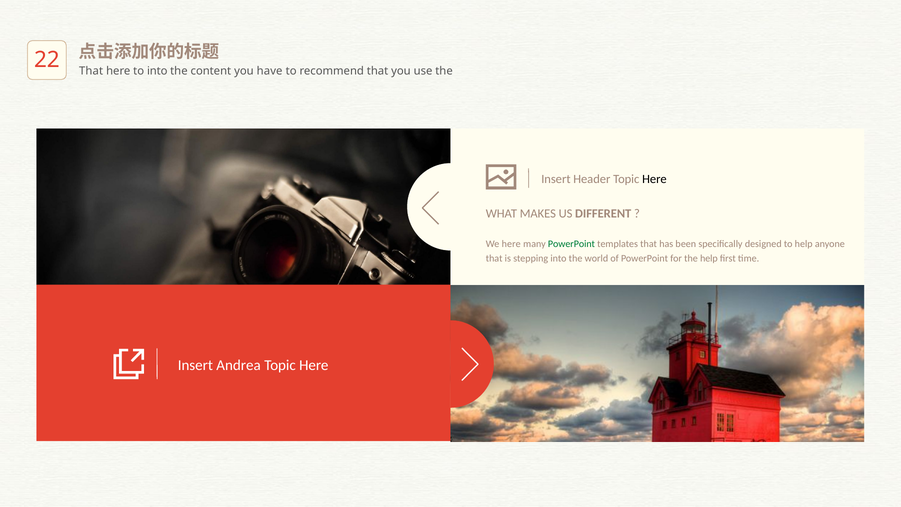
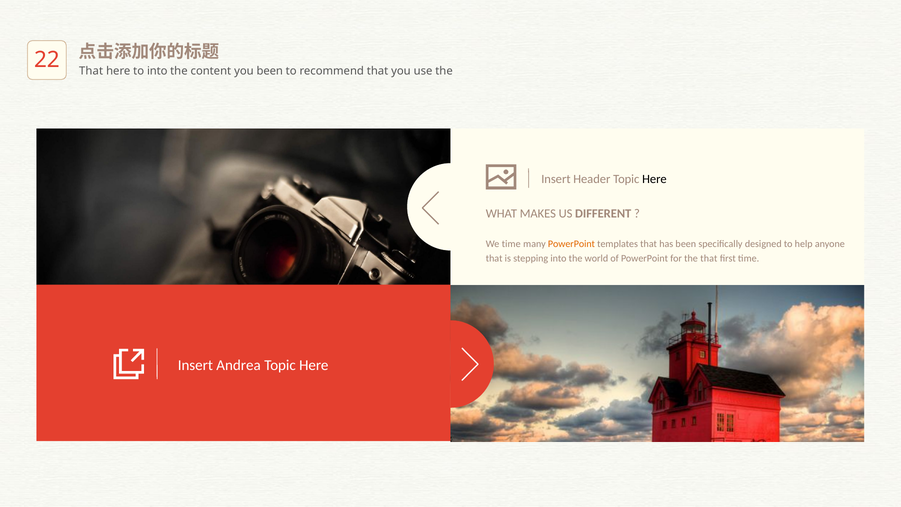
you have: have -> been
We here: here -> time
PowerPoint at (571, 244) colour: green -> orange
the help: help -> that
